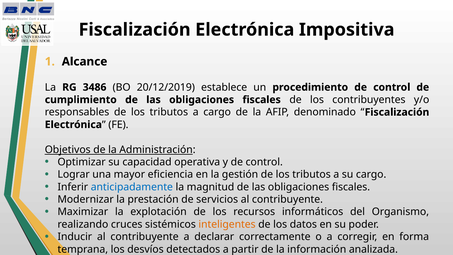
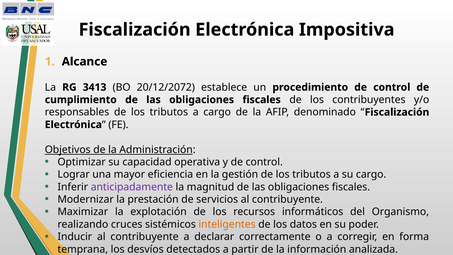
3486: 3486 -> 3413
20/12/2019: 20/12/2019 -> 20/12/2072
anticipadamente colour: blue -> purple
